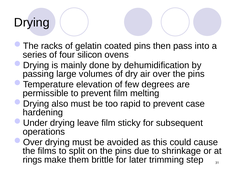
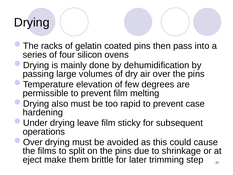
rings: rings -> eject
